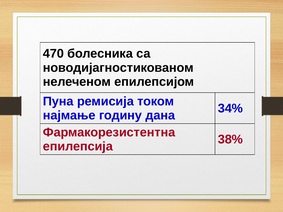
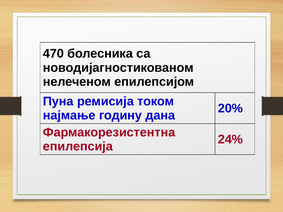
34%: 34% -> 20%
38%: 38% -> 24%
